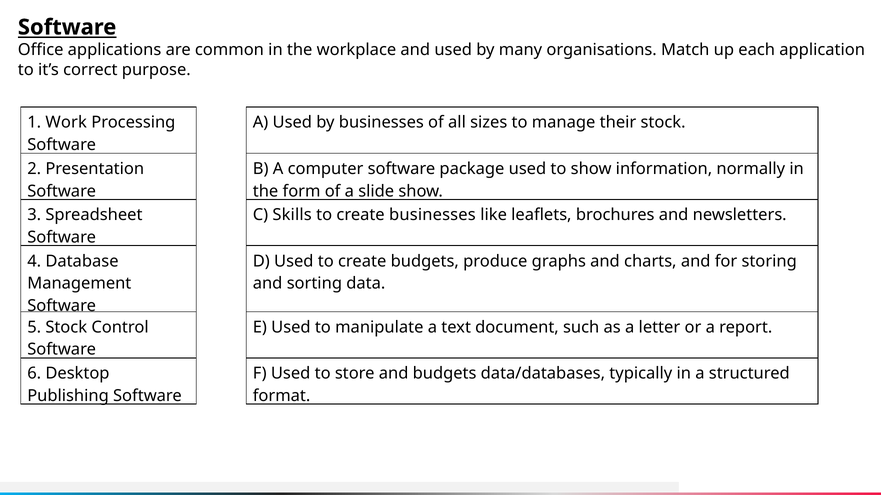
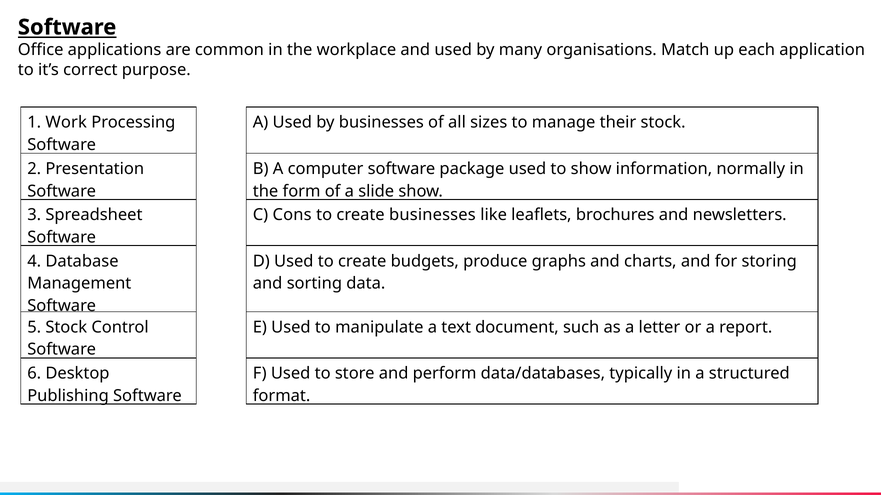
Skills: Skills -> Cons
and budgets: budgets -> perform
